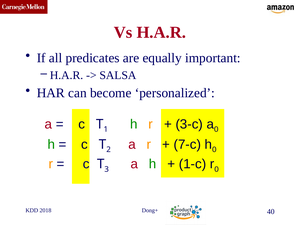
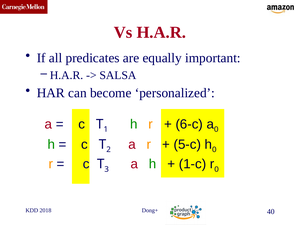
3-c: 3-c -> 6-c
7-c: 7-c -> 5-c
